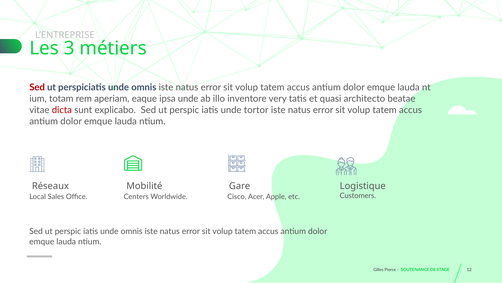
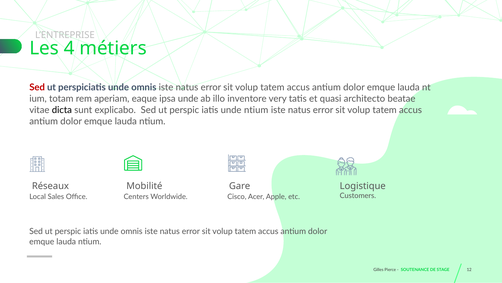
3: 3 -> 4
dicta colour: red -> black
unde tortor: tortor -> ntium
